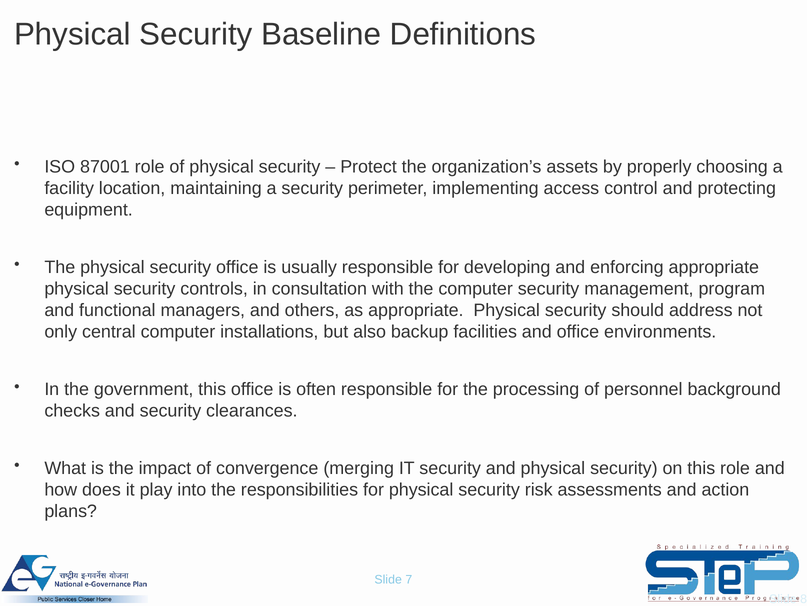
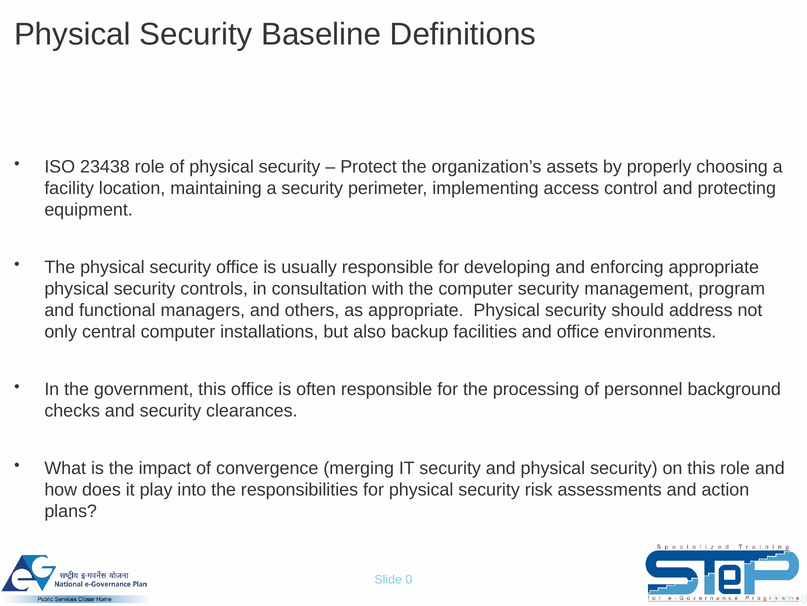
87001: 87001 -> 23438
7: 7 -> 0
